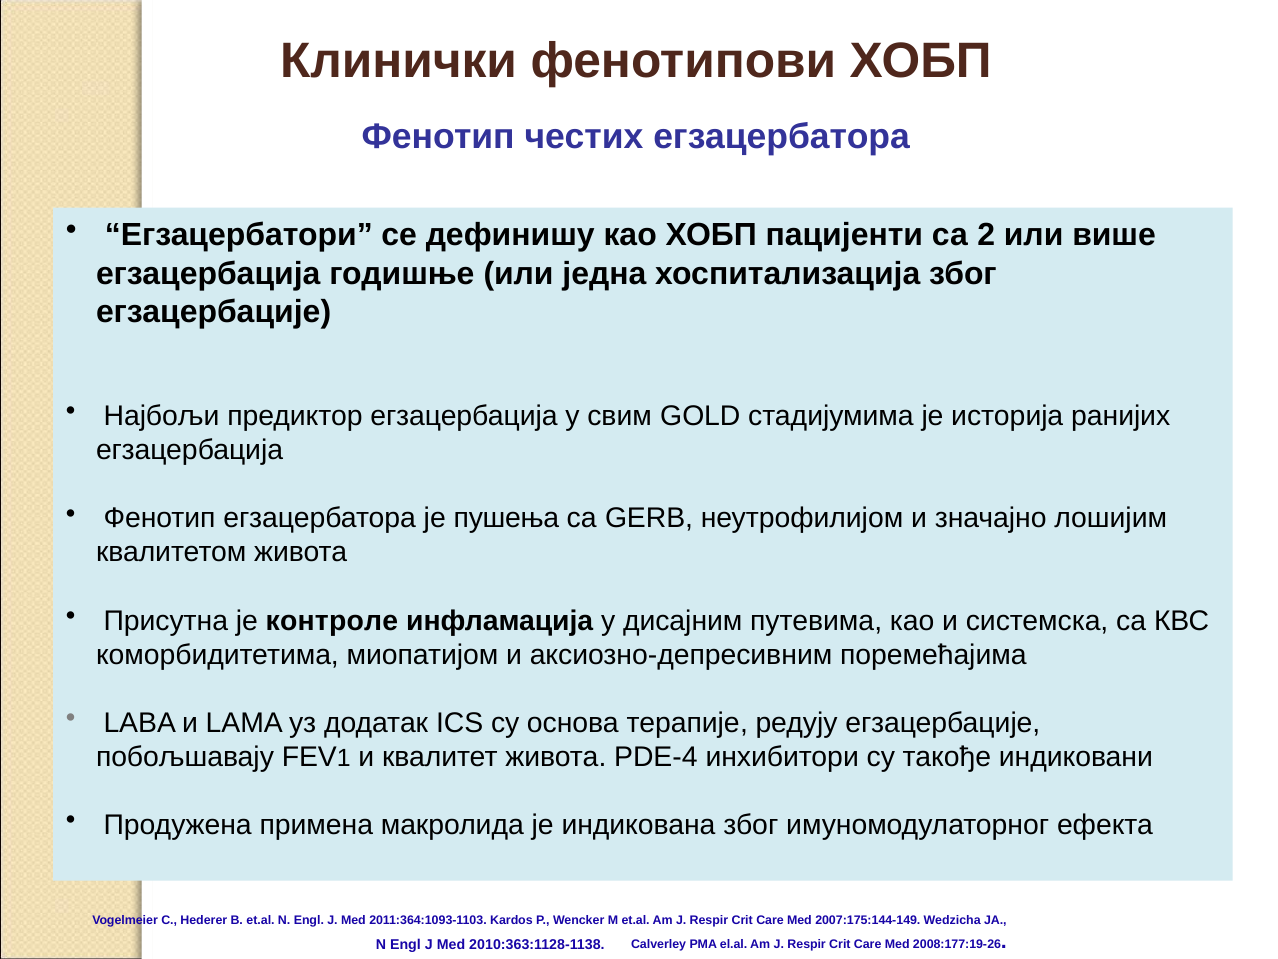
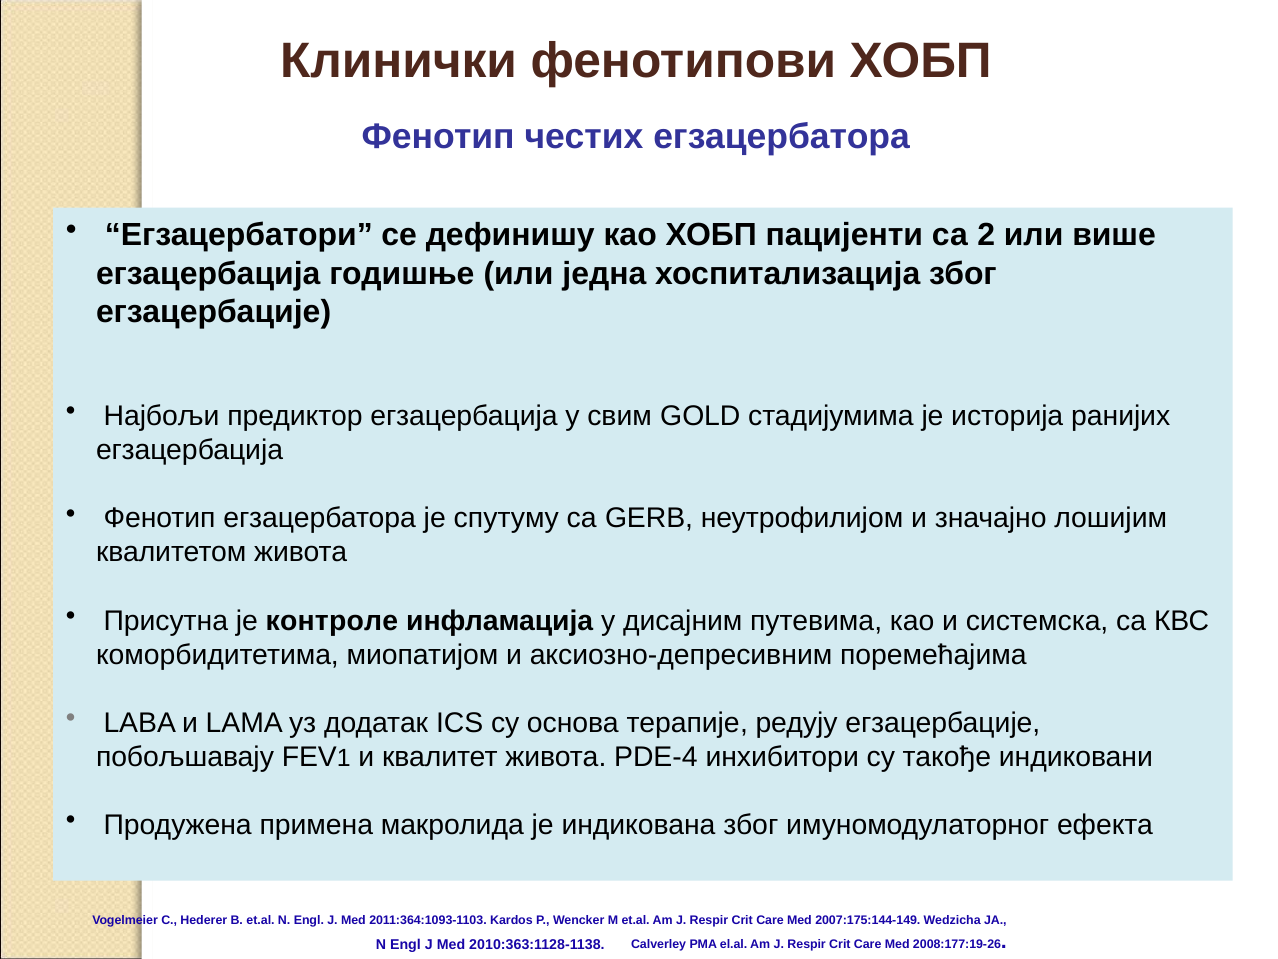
пушења: пушења -> спутуму
